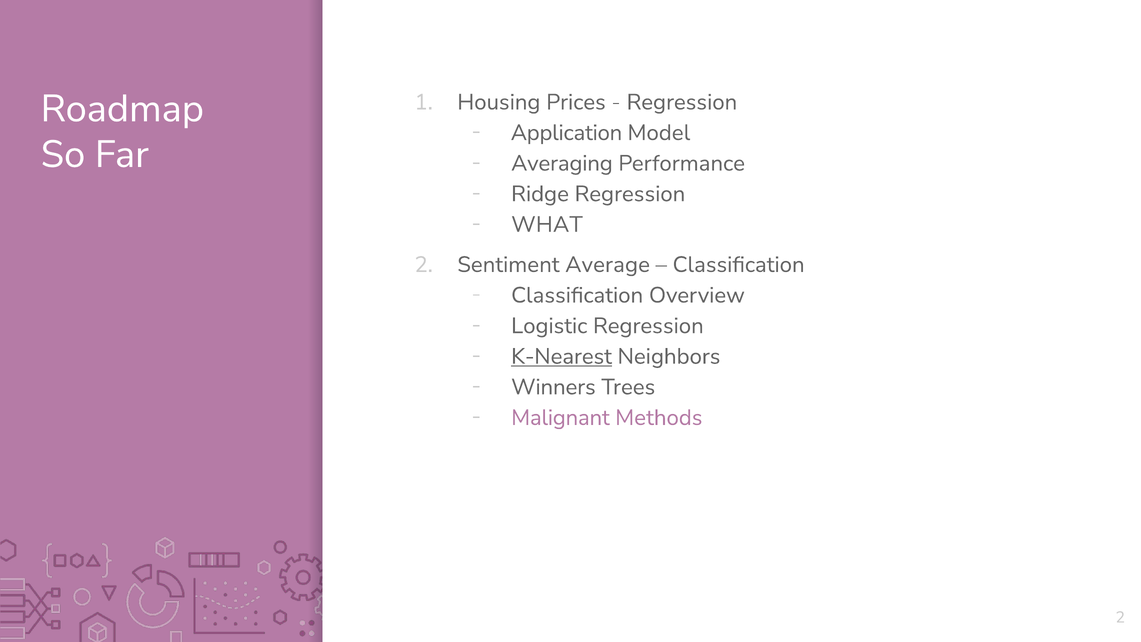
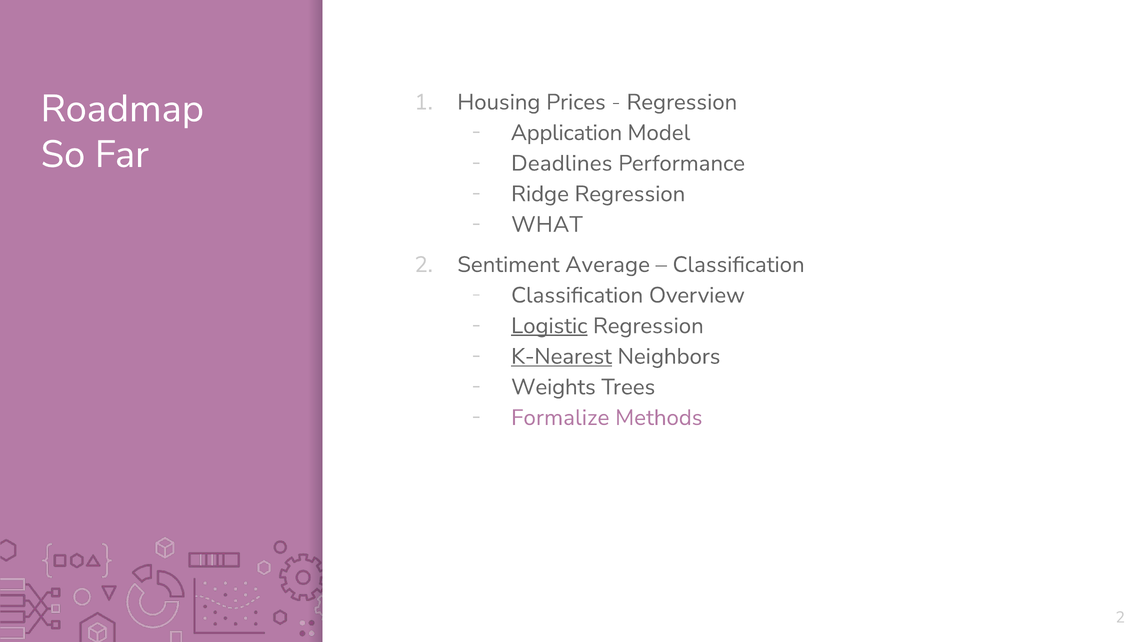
Averaging: Averaging -> Deadlines
Logistic underline: none -> present
Winners: Winners -> Weights
Malignant: Malignant -> Formalize
